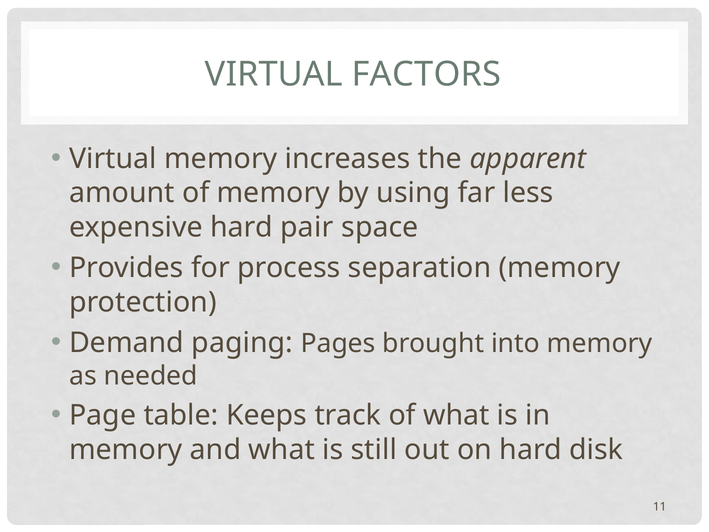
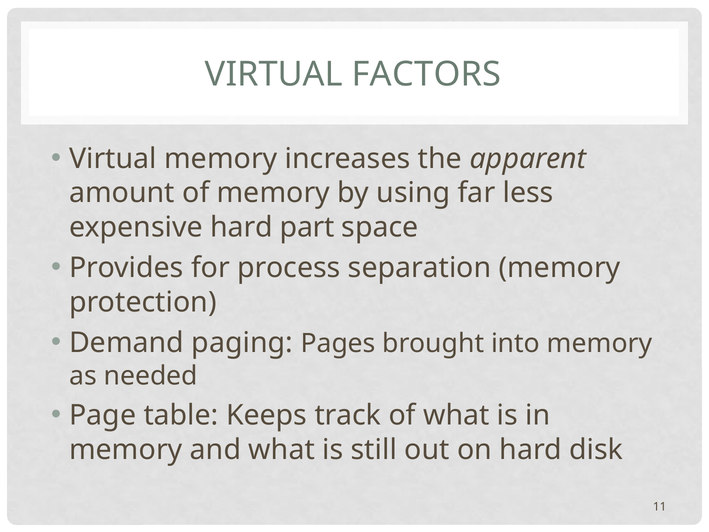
pair: pair -> part
